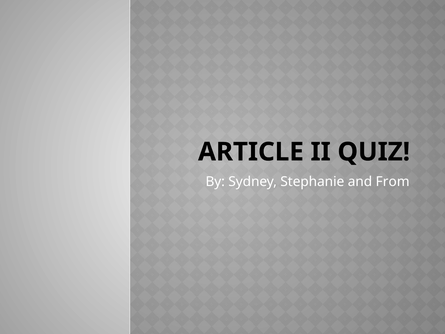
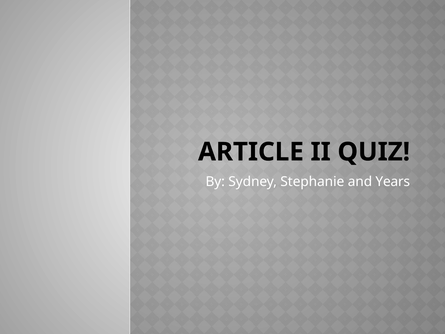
From: From -> Years
